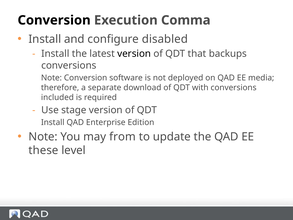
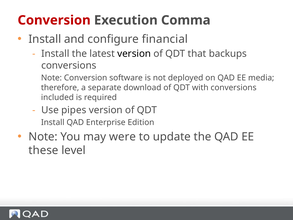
Conversion at (54, 20) colour: black -> red
disabled: disabled -> financial
stage: stage -> pipes
from: from -> were
